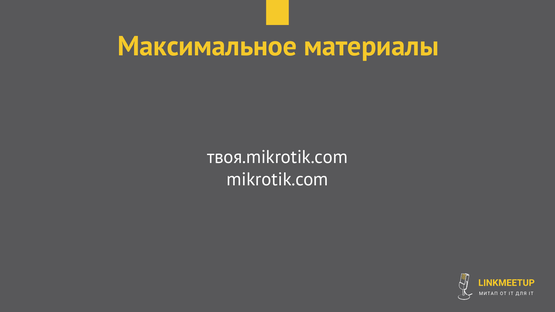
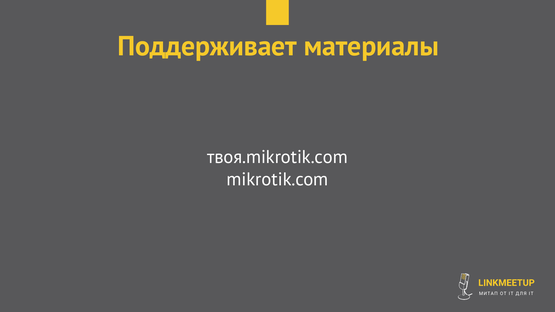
Максимальное: Максимальное -> Поддерживает
